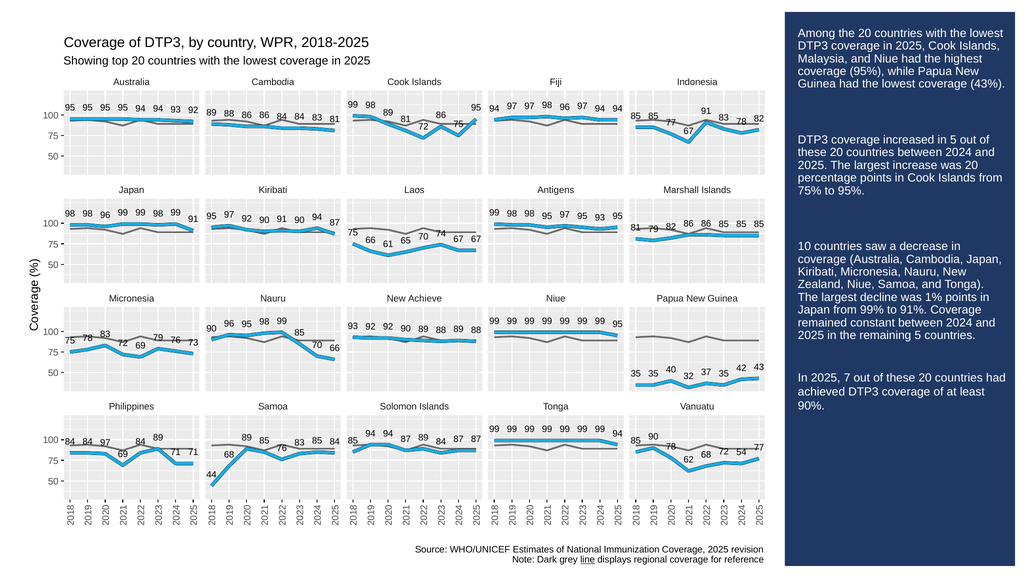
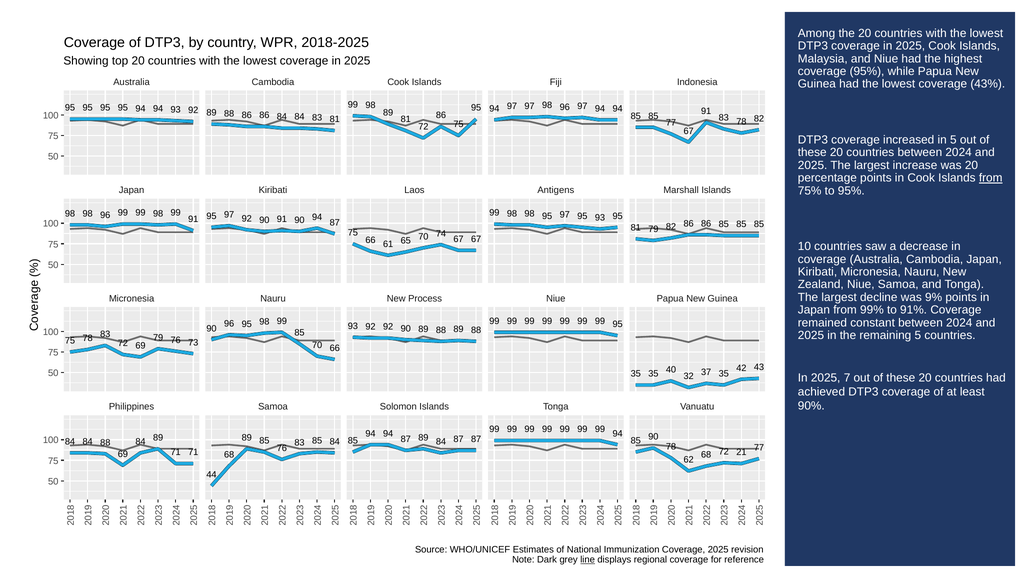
from at (991, 178) underline: none -> present
1%: 1% -> 9%
Achieve: Achieve -> Process
84 97: 97 -> 88
54: 54 -> 21
